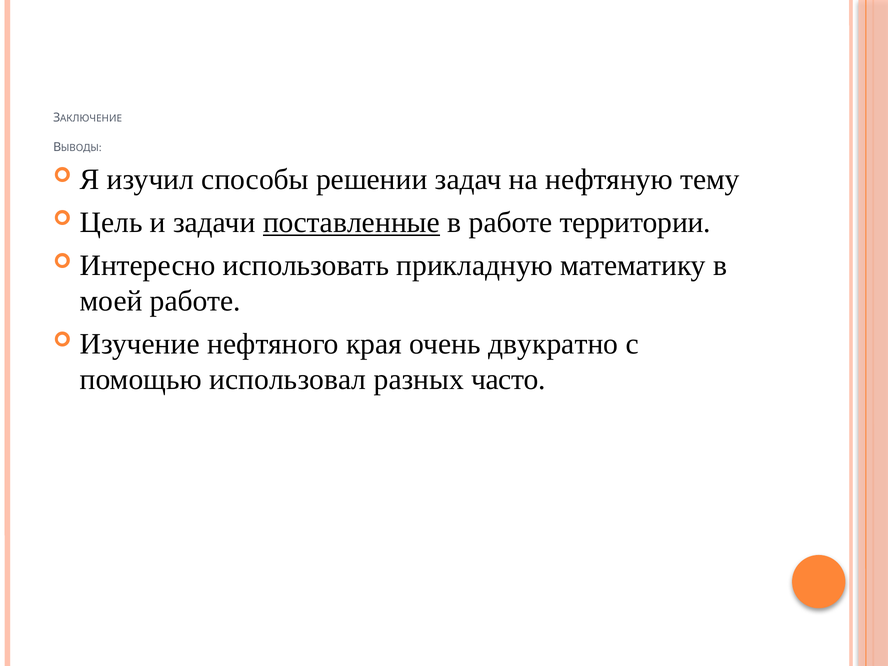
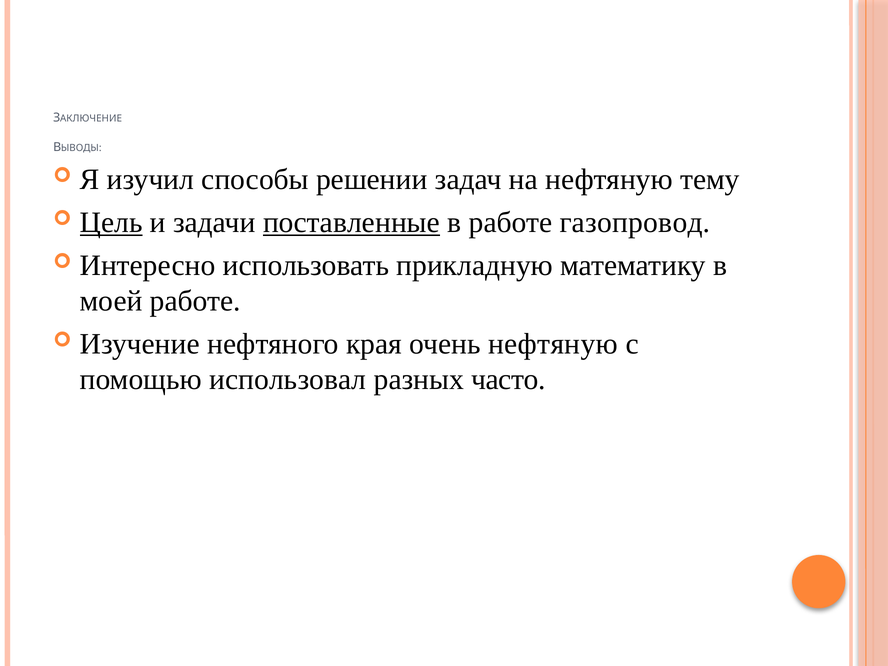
Цель underline: none -> present
территории: территории -> газопровод
очень двукратно: двукратно -> нефтяную
